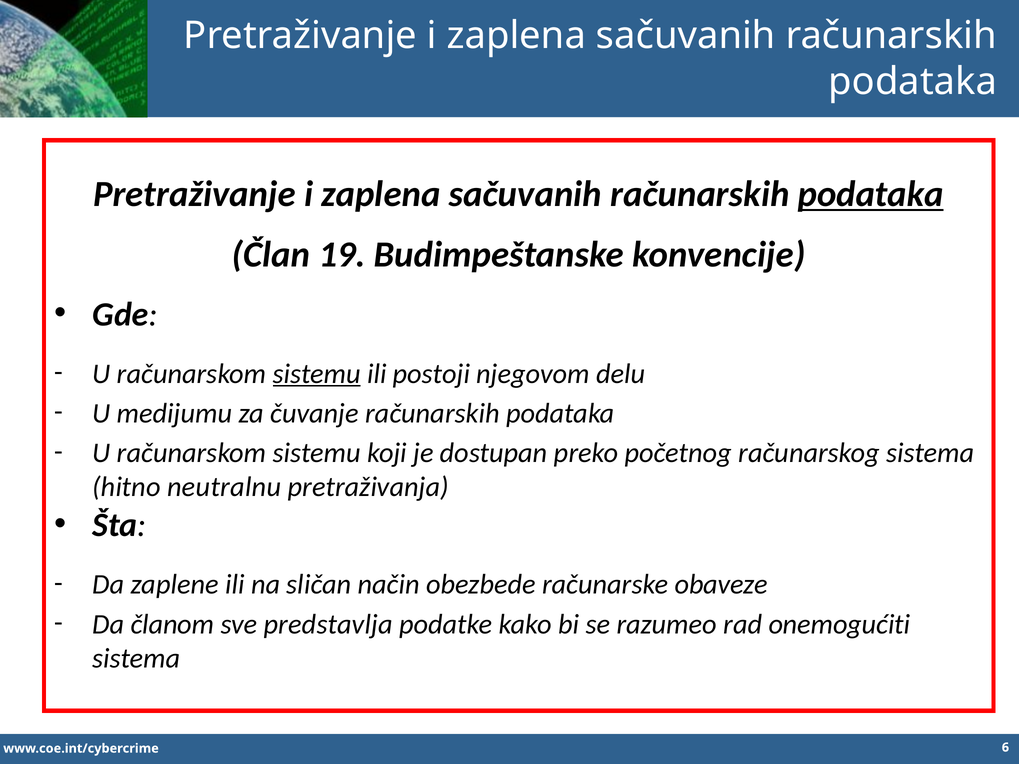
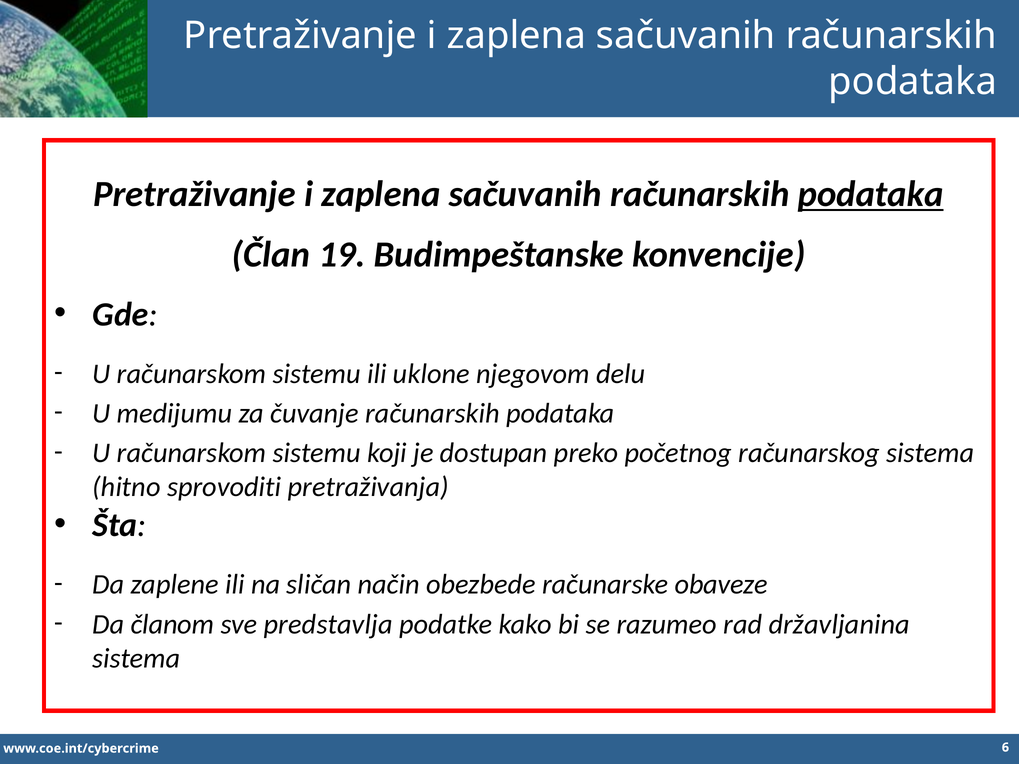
sistemu at (317, 374) underline: present -> none
postoji: postoji -> uklone
neutralnu: neutralnu -> sprovoditi
onemogućiti: onemogućiti -> državljanina
